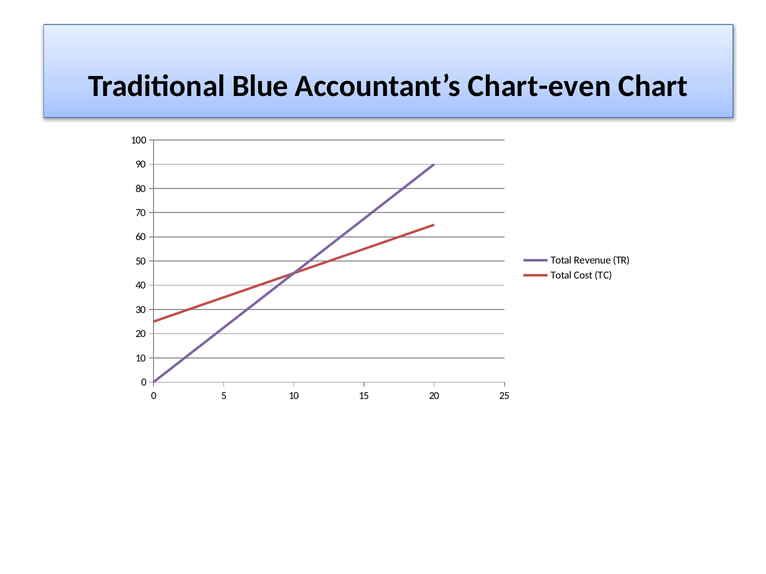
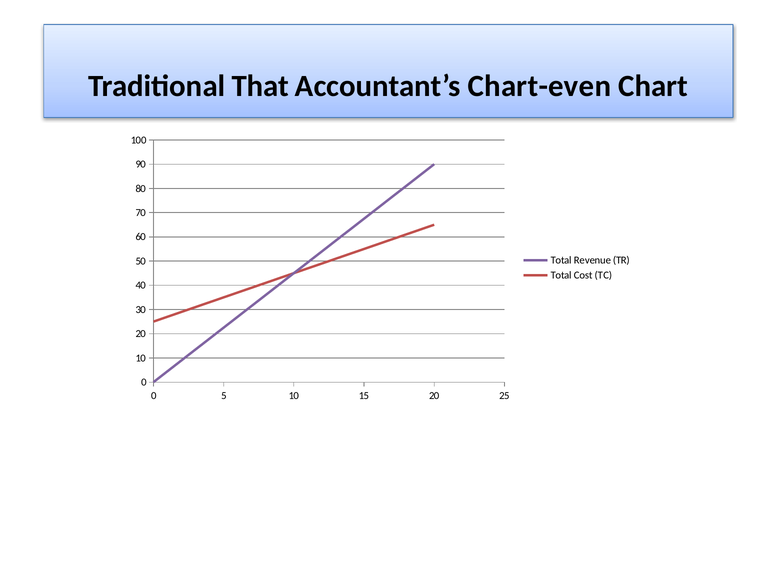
Blue: Blue -> That
